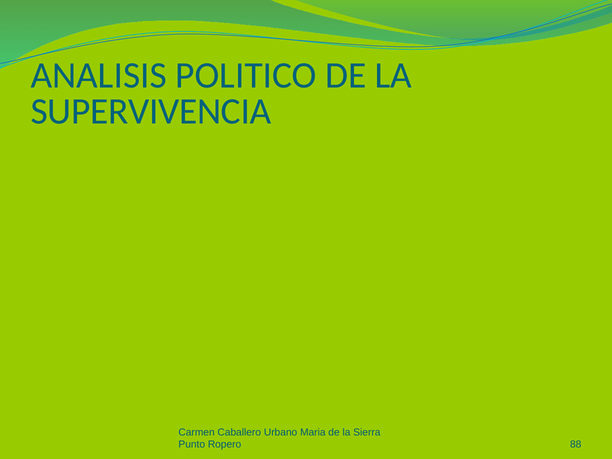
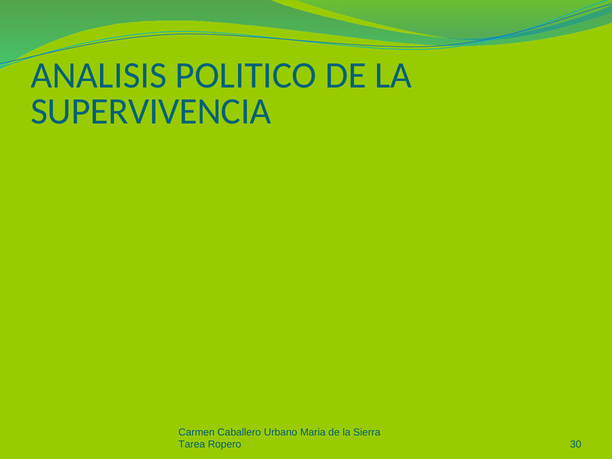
Punto: Punto -> Tarea
88: 88 -> 30
